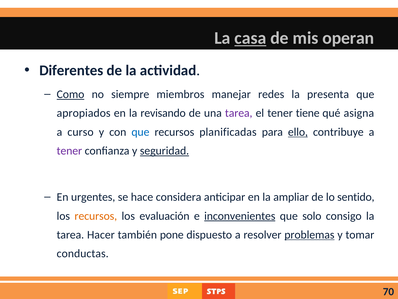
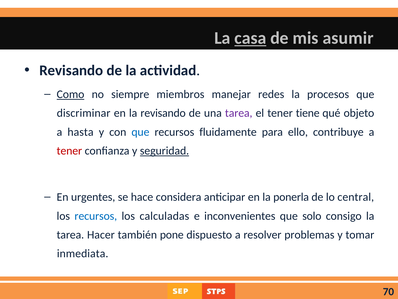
operan: operan -> asumir
Diferentes at (71, 70): Diferentes -> Revisando
presenta: presenta -> procesos
apropiados: apropiados -> discriminar
asigna: asigna -> objeto
curso: curso -> hasta
planificadas: planificadas -> fluidamente
ello underline: present -> none
tener at (69, 151) colour: purple -> red
ampliar: ampliar -> ponerla
sentido: sentido -> central
recursos at (96, 216) colour: orange -> blue
evaluación: evaluación -> calculadas
inconvenientes underline: present -> none
problemas underline: present -> none
conductas: conductas -> inmediata
